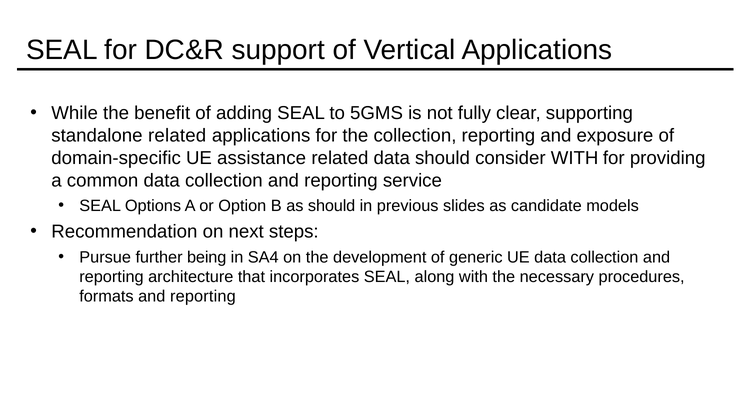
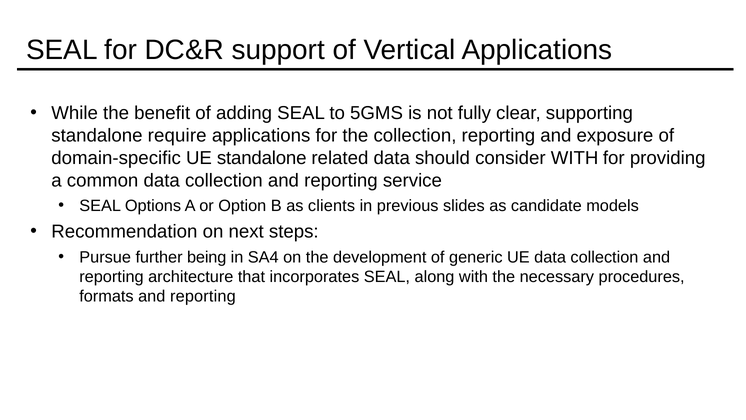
standalone related: related -> require
UE assistance: assistance -> standalone
as should: should -> clients
